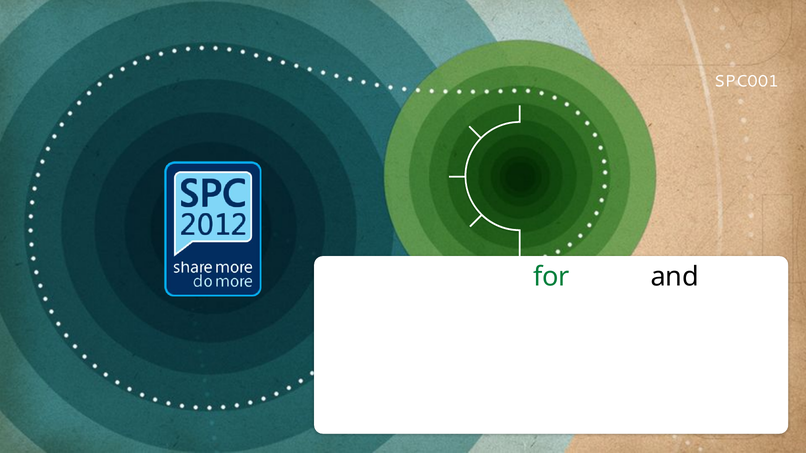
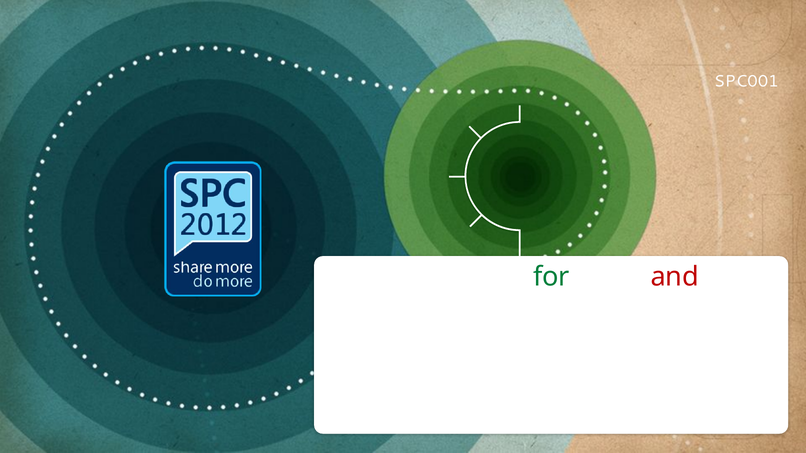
and at (675, 277) colour: black -> red
